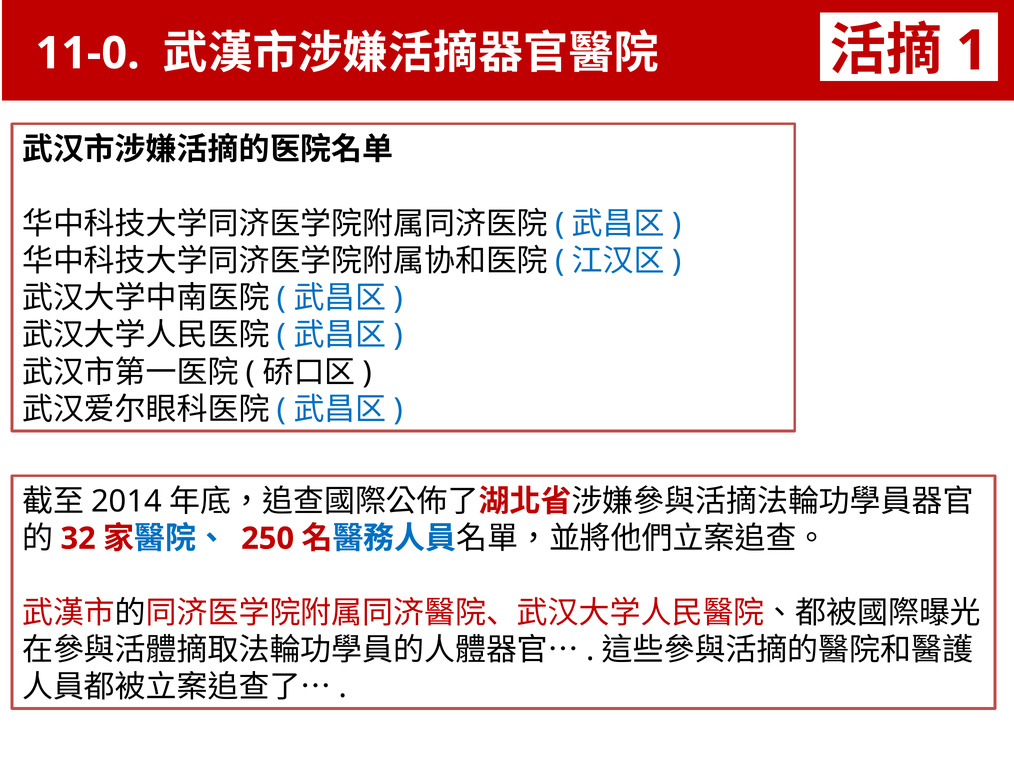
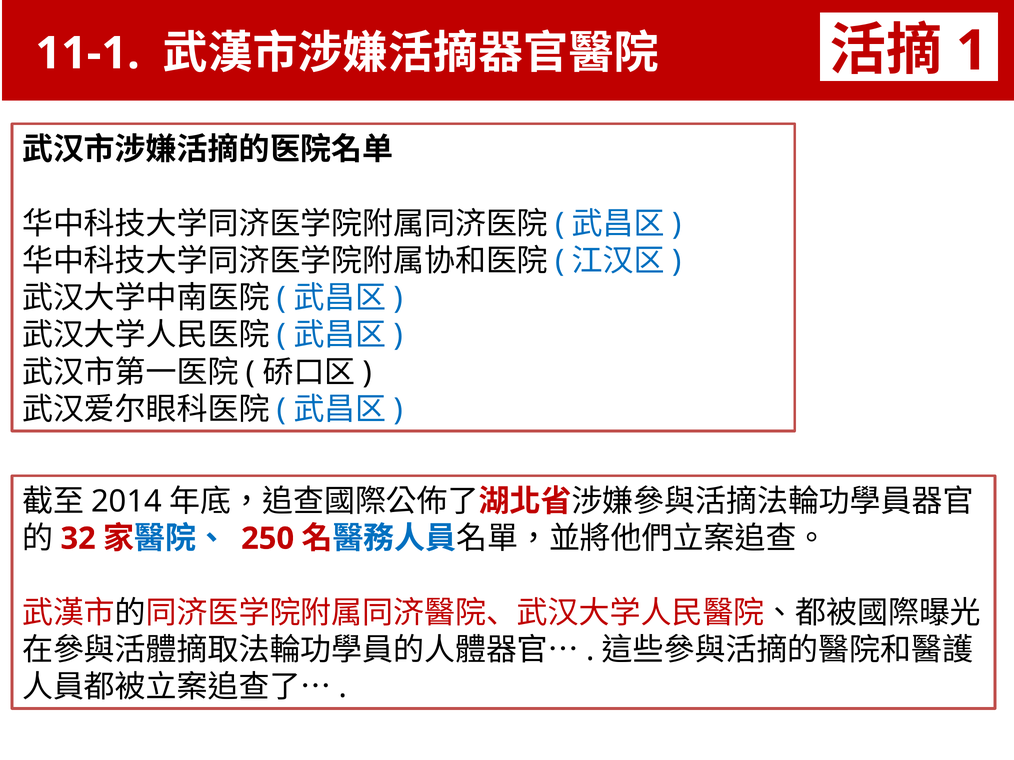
11-0: 11-0 -> 11-1
